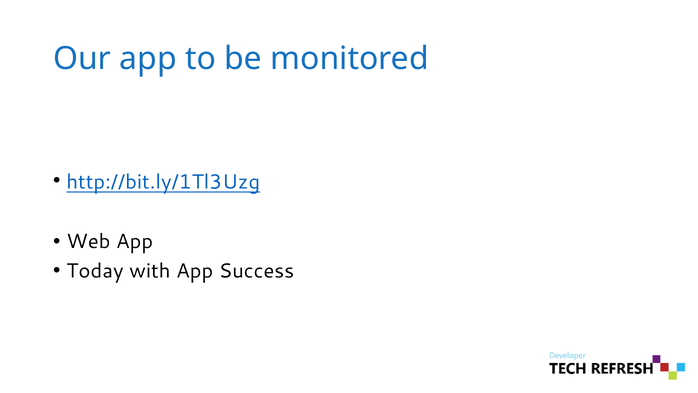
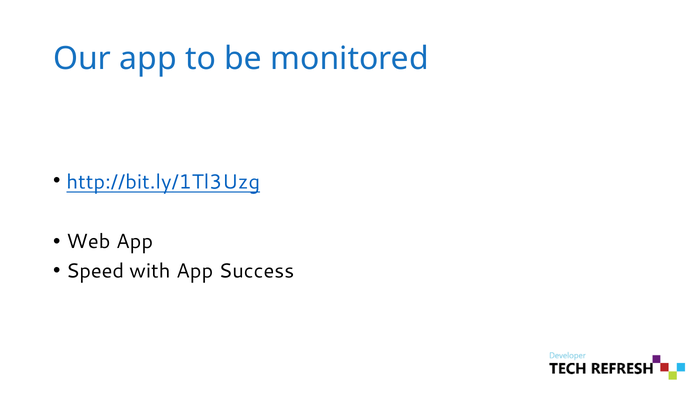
Today: Today -> Speed
